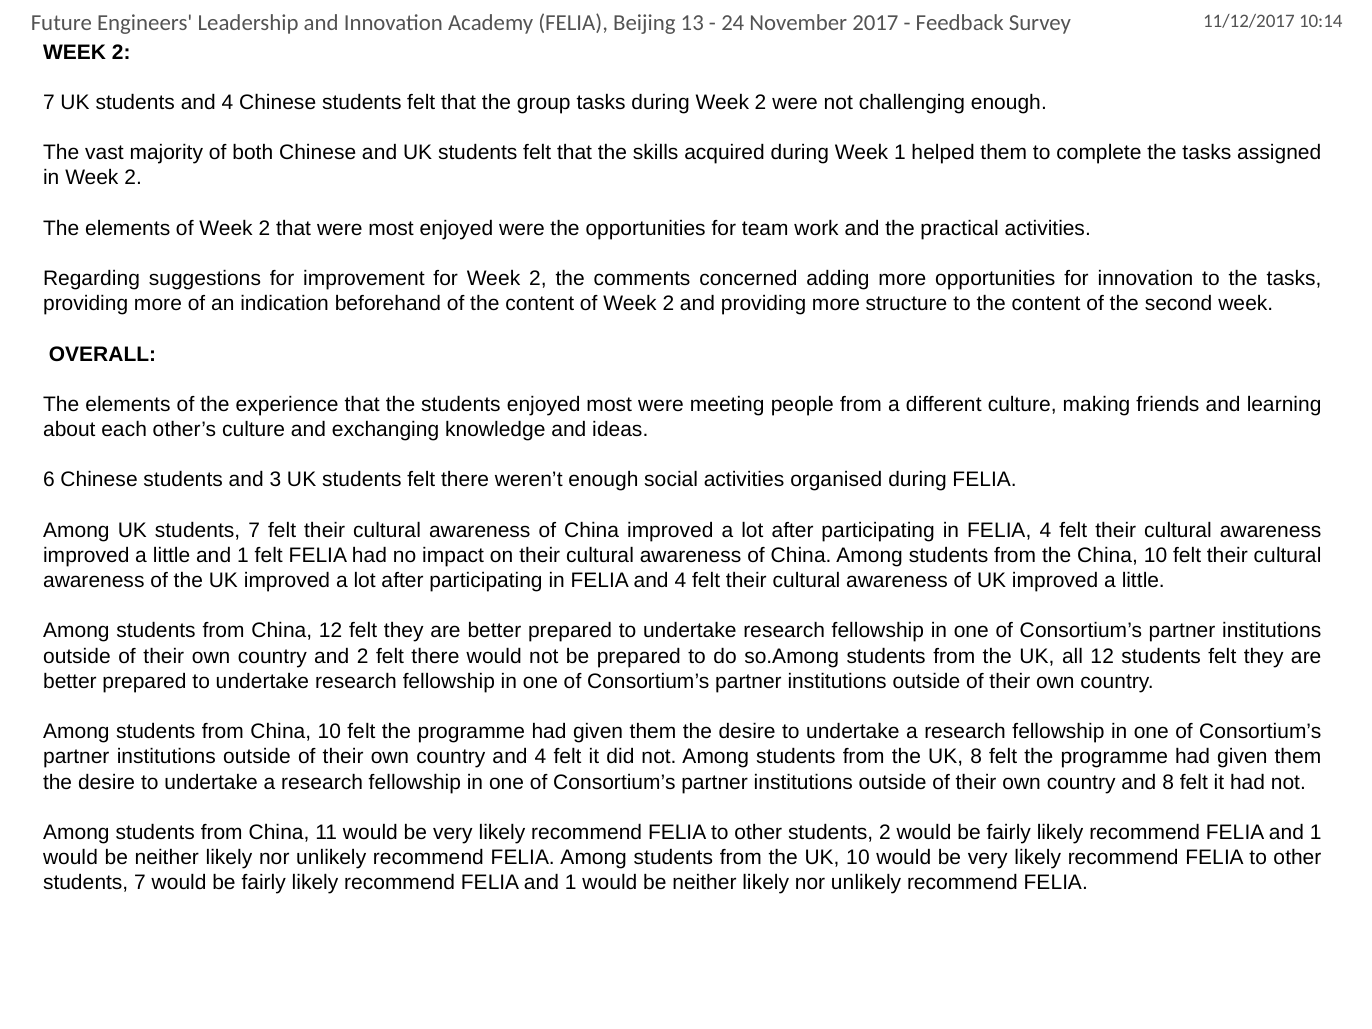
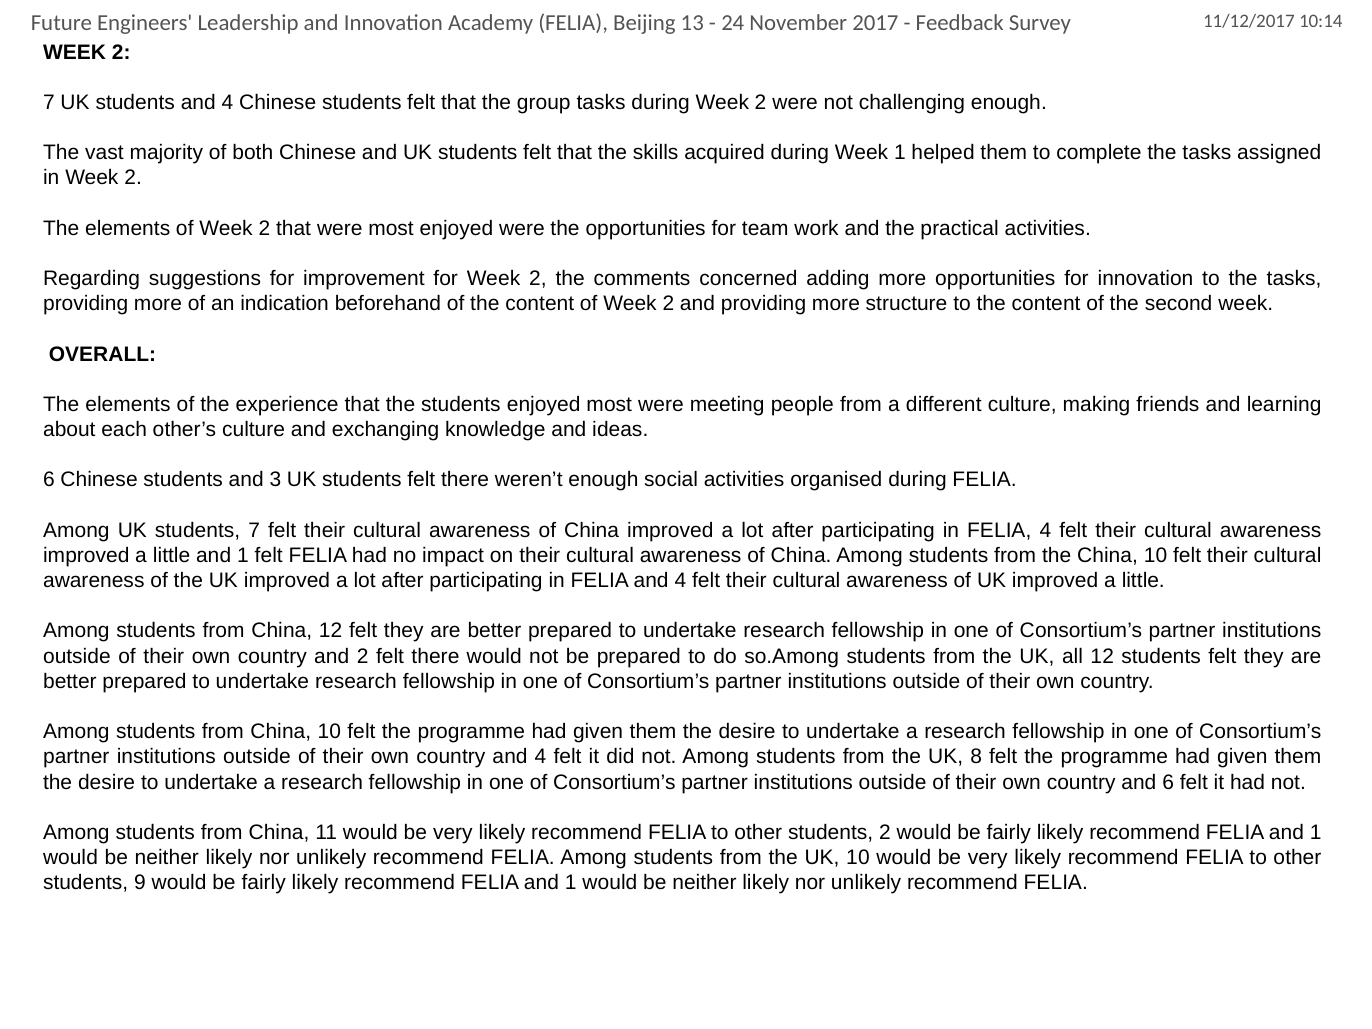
and 8: 8 -> 6
7 at (140, 883): 7 -> 9
